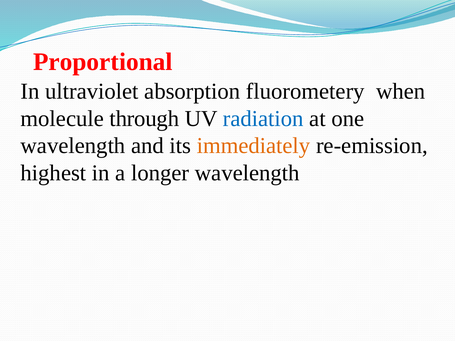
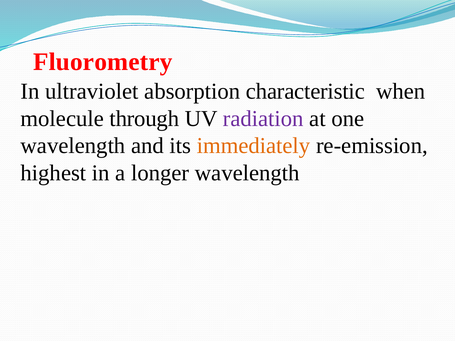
Proportional: Proportional -> Fluorometry
fluorometery: fluorometery -> characteristic
radiation colour: blue -> purple
